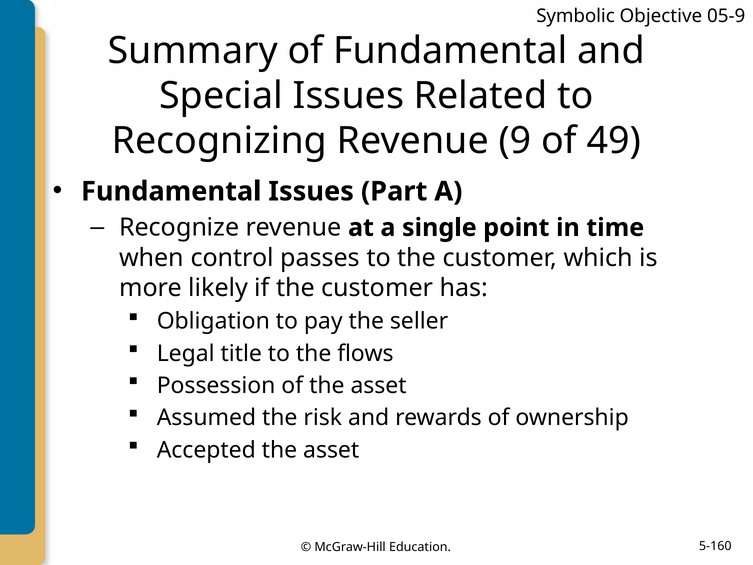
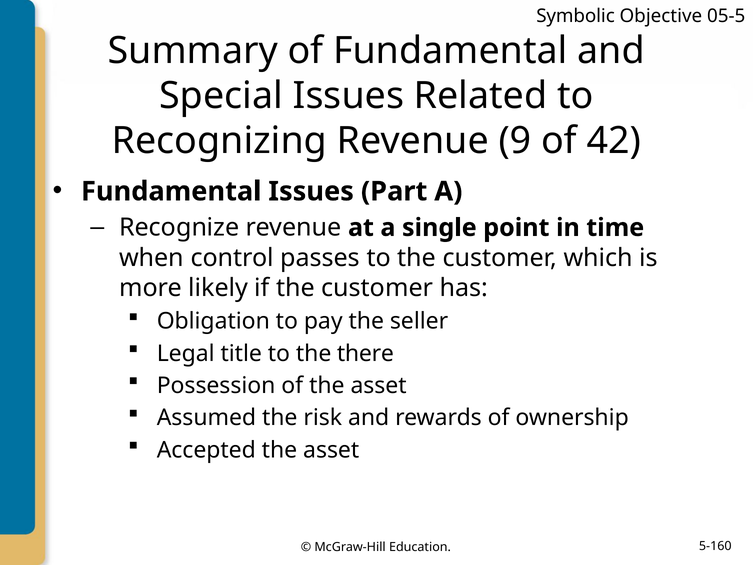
05-9: 05-9 -> 05-5
49: 49 -> 42
flows: flows -> there
